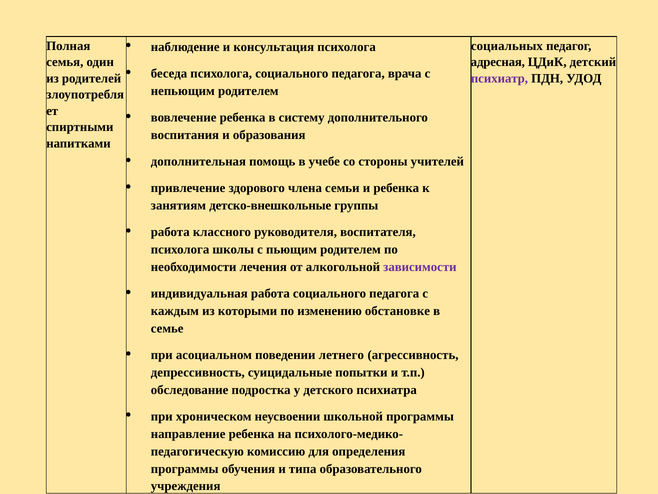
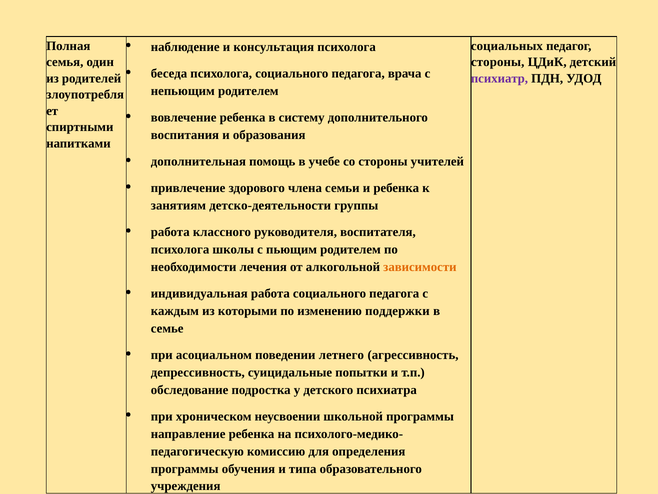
адресная at (498, 62): адресная -> стороны
детско-внешкольные: детско-внешкольные -> детско-деятельности
зависимости colour: purple -> orange
обстановке: обстановке -> поддержки
